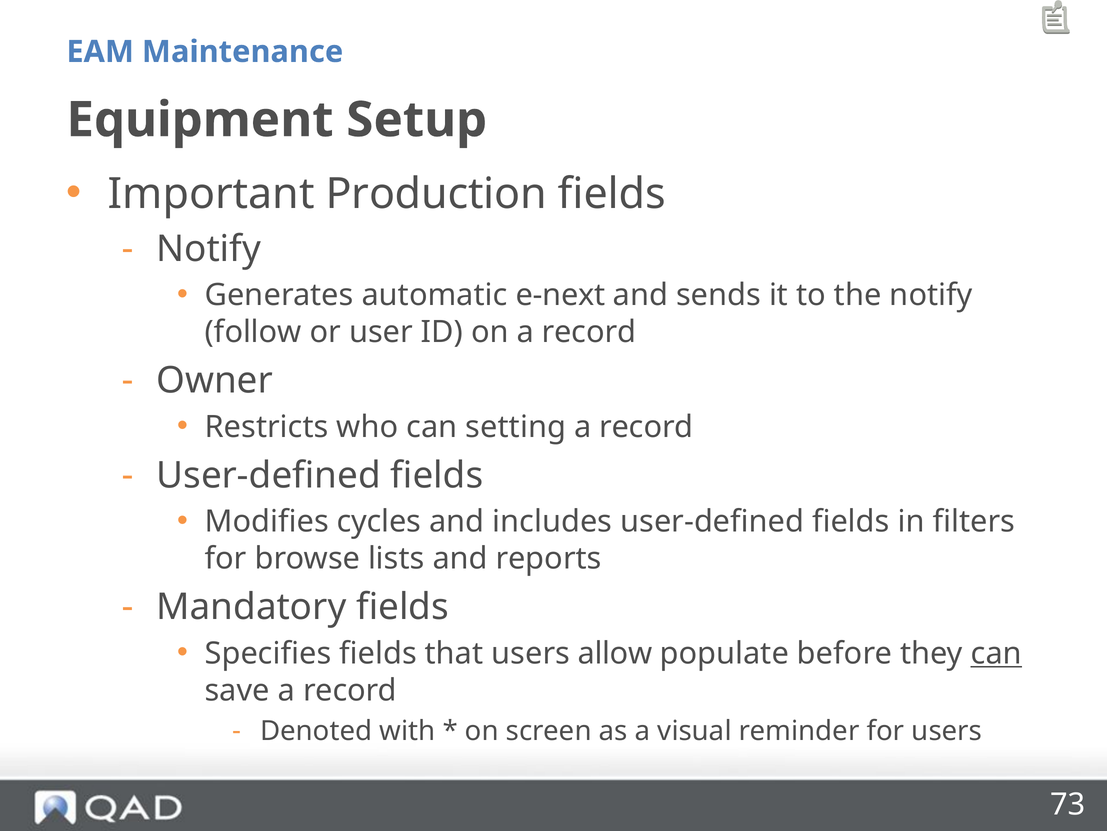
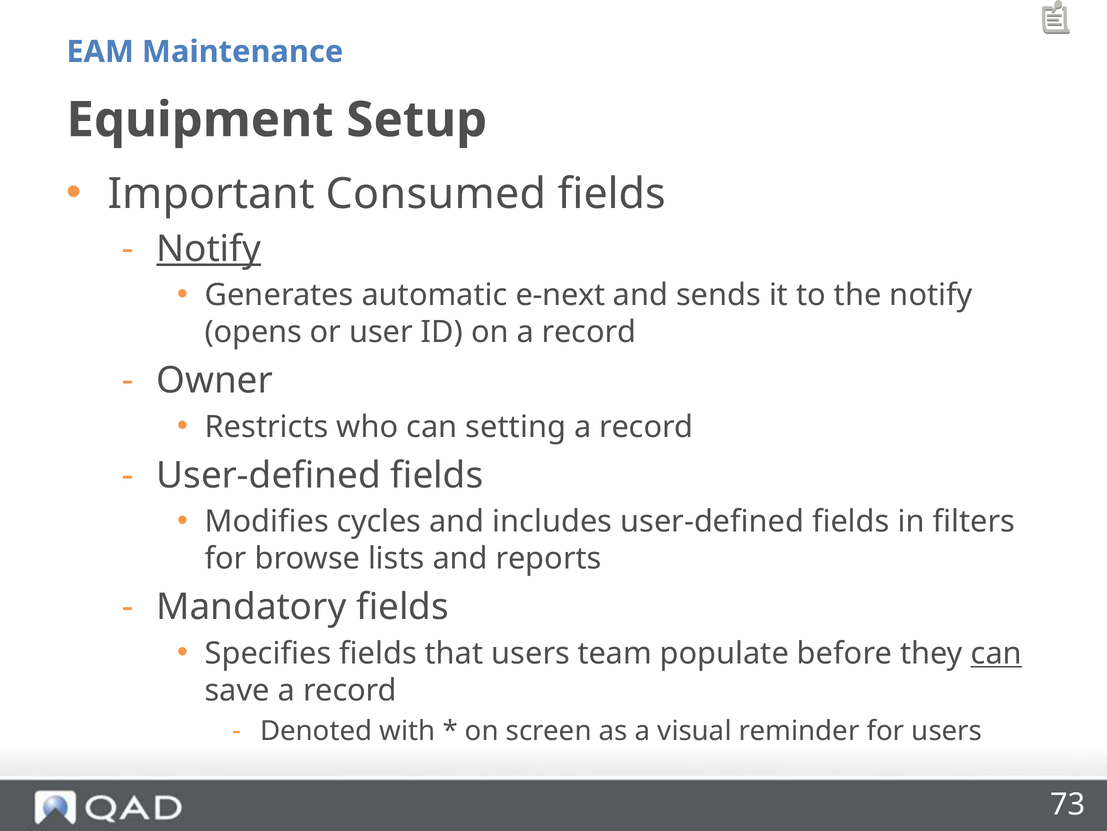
Production: Production -> Consumed
Notify at (209, 249) underline: none -> present
follow: follow -> opens
allow: allow -> team
